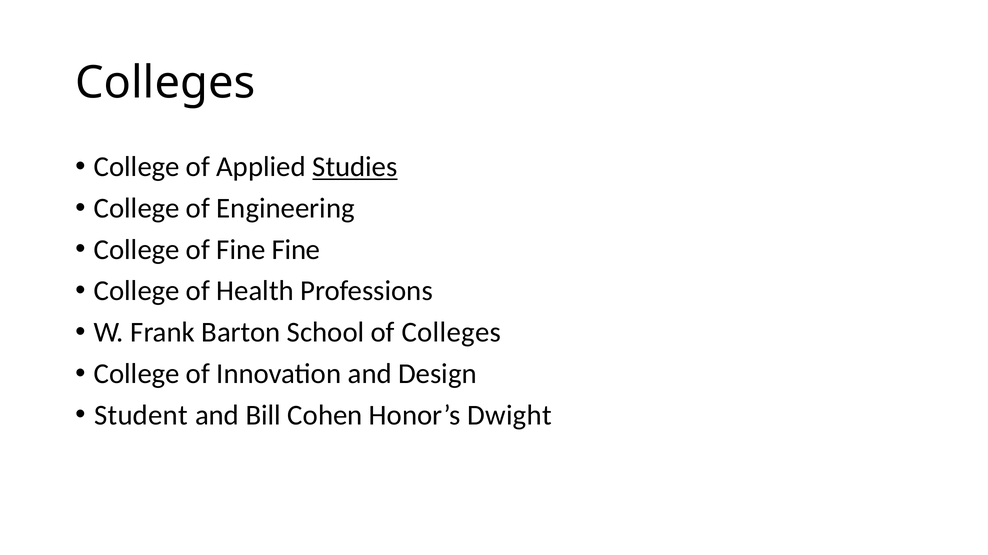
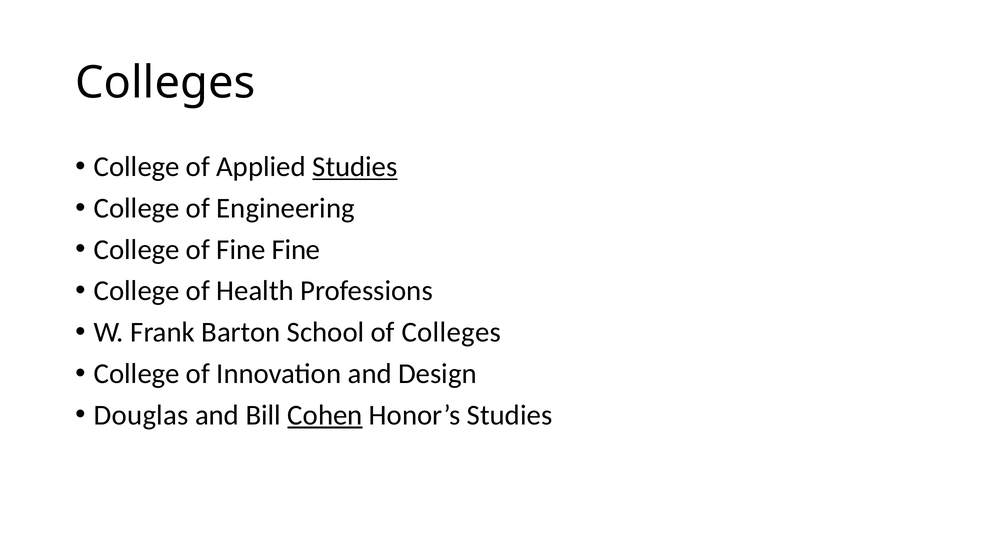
Student: Student -> Douglas
Cohen underline: none -> present
Honor’s Dwight: Dwight -> Studies
